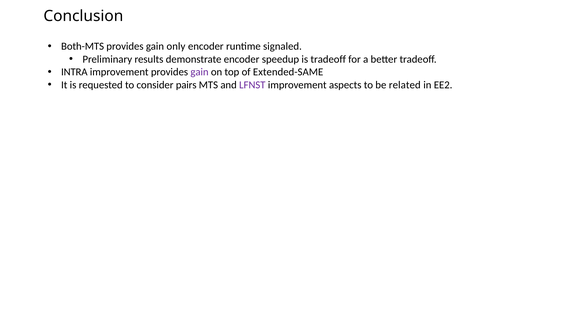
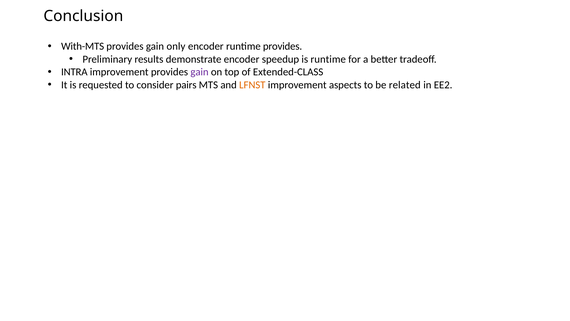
Both-MTS: Both-MTS -> With-MTS
runtime signaled: signaled -> provides
is tradeoff: tradeoff -> runtime
Extended-SAME: Extended-SAME -> Extended-CLASS
LFNST colour: purple -> orange
